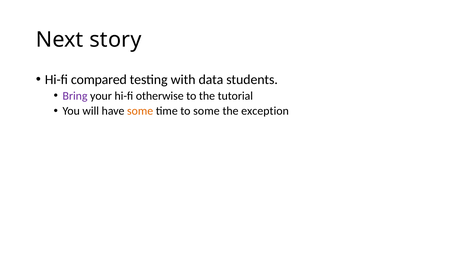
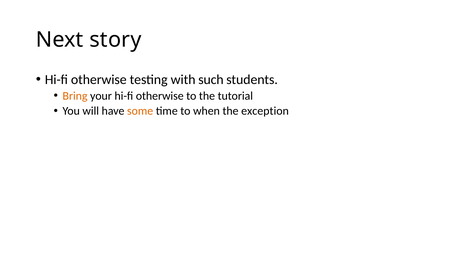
compared at (99, 80): compared -> otherwise
data: data -> such
Bring colour: purple -> orange
to some: some -> when
